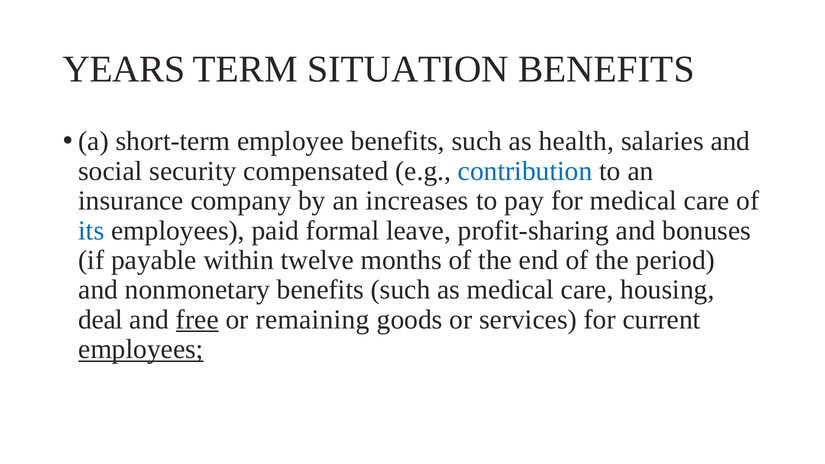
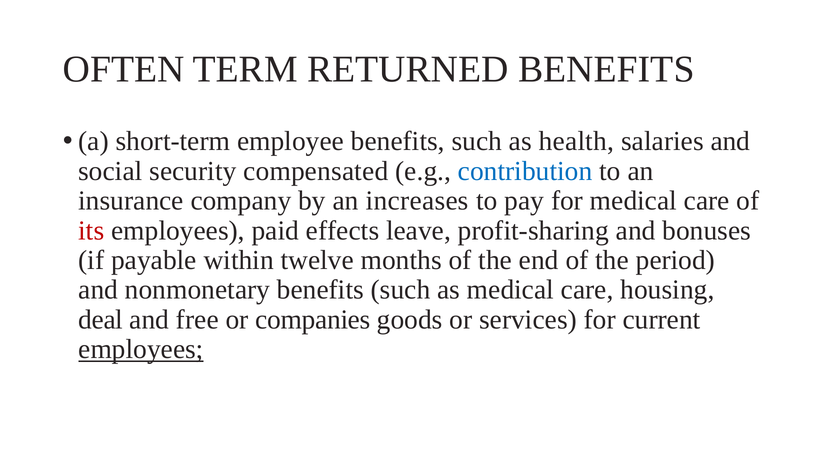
YEARS: YEARS -> OFTEN
SITUATION: SITUATION -> RETURNED
its colour: blue -> red
formal: formal -> effects
free underline: present -> none
remaining: remaining -> companies
